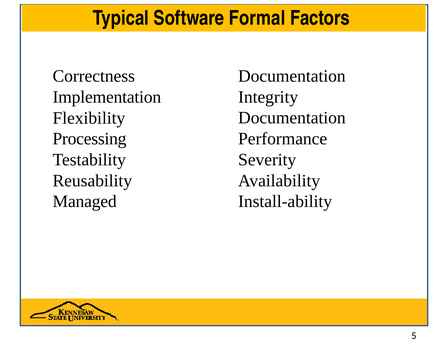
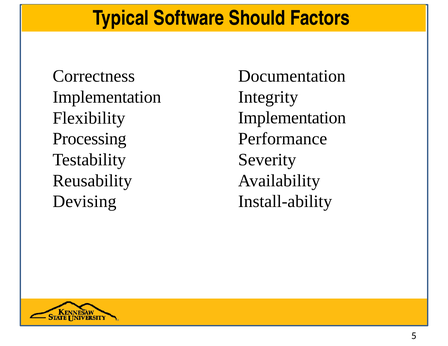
Formal: Formal -> Should
Documentation at (292, 118): Documentation -> Implementation
Managed: Managed -> Devising
